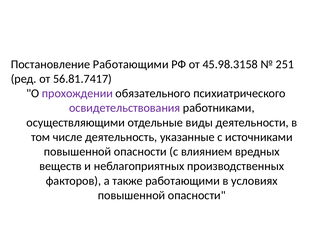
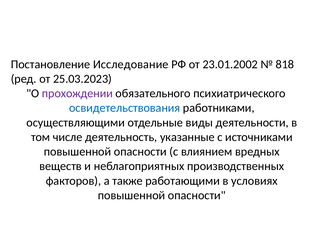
Постановление Работающими: Работающими -> Исследование
45.98.3158: 45.98.3158 -> 23.01.2002
251: 251 -> 818
56.81.7417: 56.81.7417 -> 25.03.2023
освидетельствования colour: purple -> blue
